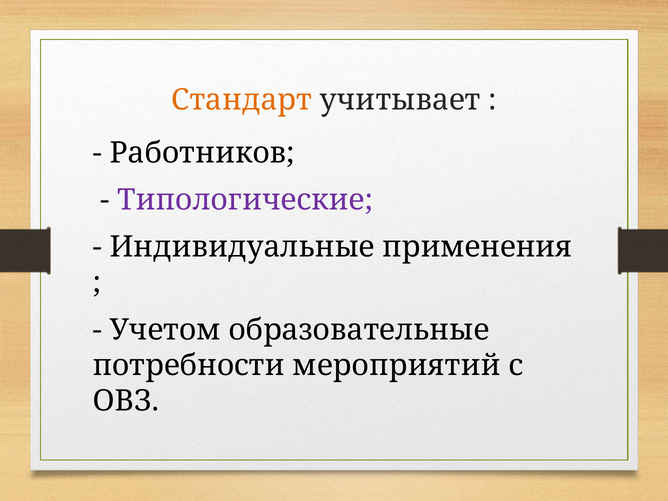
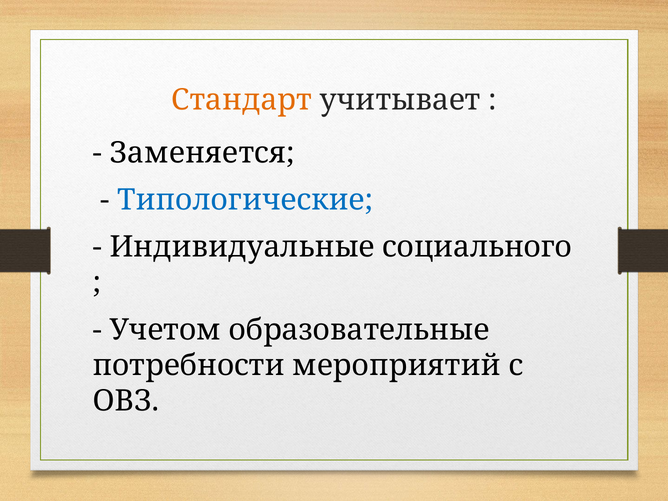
Работников: Работников -> Заменяется
Типологические colour: purple -> blue
применения: применения -> социального
